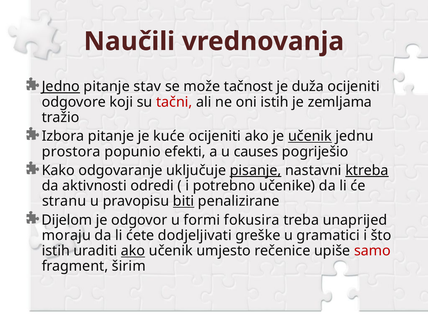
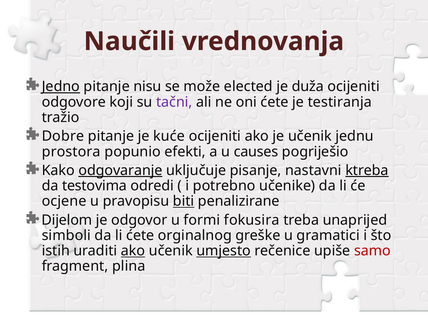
stav: stav -> nisu
tačnost: tačnost -> elected
tačni colour: red -> purple
oni istih: istih -> ćete
zemljama: zemljama -> testiranja
Izbora: Izbora -> Dobre
učenik at (310, 136) underline: present -> none
odgovaranje underline: none -> present
pisanje underline: present -> none
aktivnosti: aktivnosti -> testovima
stranu: stranu -> ocjene
moraju: moraju -> simboli
dodjeljivati: dodjeljivati -> orginalnog
umjesto underline: none -> present
širim: širim -> plina
